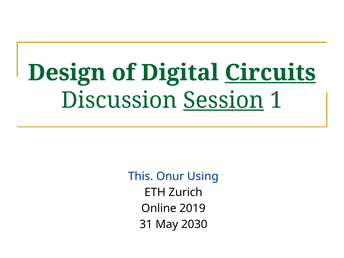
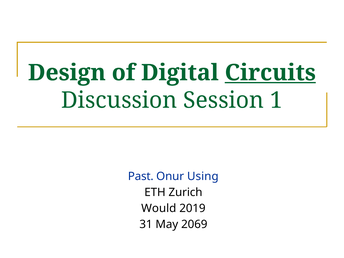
Session underline: present -> none
This: This -> Past
Online: Online -> Would
2030: 2030 -> 2069
